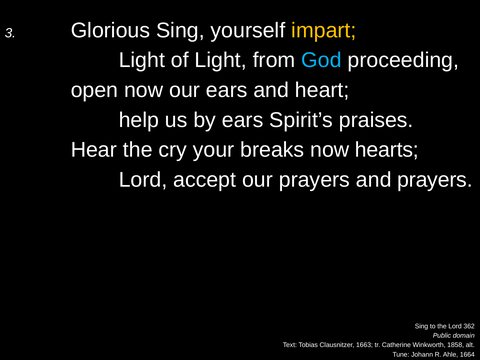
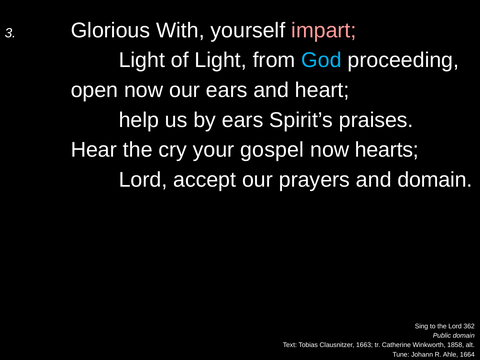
Glorious Sing: Sing -> With
impart colour: yellow -> pink
breaks: breaks -> gospel
and prayers: prayers -> domain
